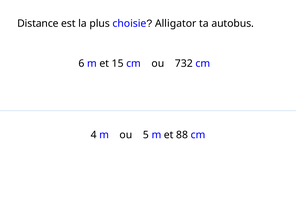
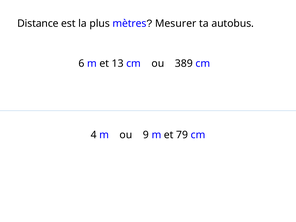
choisie: choisie -> mètres
Alligator: Alligator -> Mesurer
15: 15 -> 13
732: 732 -> 389
5: 5 -> 9
88: 88 -> 79
